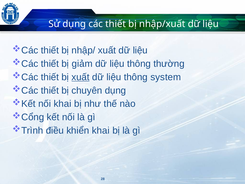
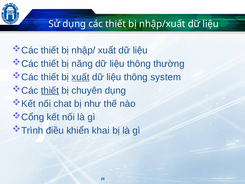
giảm: giảm -> năng
thiết at (50, 90) underline: none -> present
nối khai: khai -> chat
